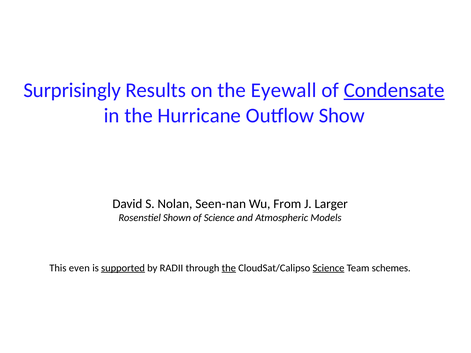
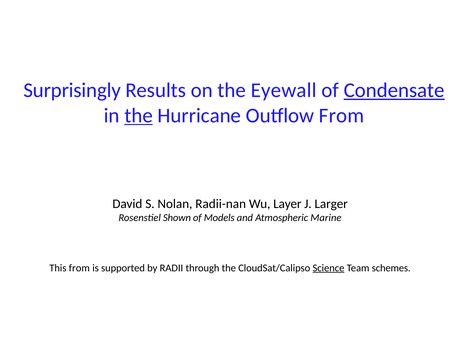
the at (139, 116) underline: none -> present
Outflow Show: Show -> From
Seen-nan: Seen-nan -> Radii-nan
From: From -> Layer
of Science: Science -> Models
Models: Models -> Marine
This even: even -> from
supported underline: present -> none
the at (229, 268) underline: present -> none
